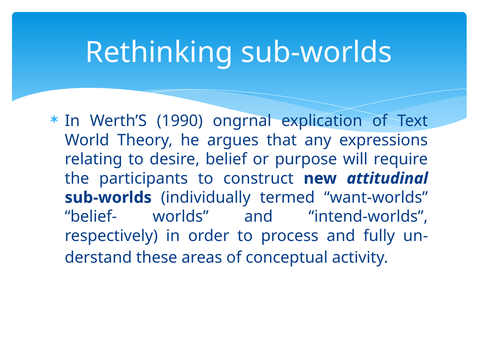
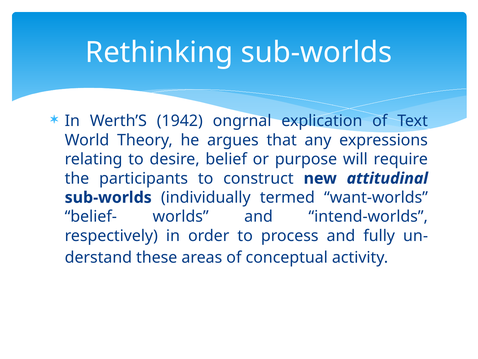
1990: 1990 -> 1942
